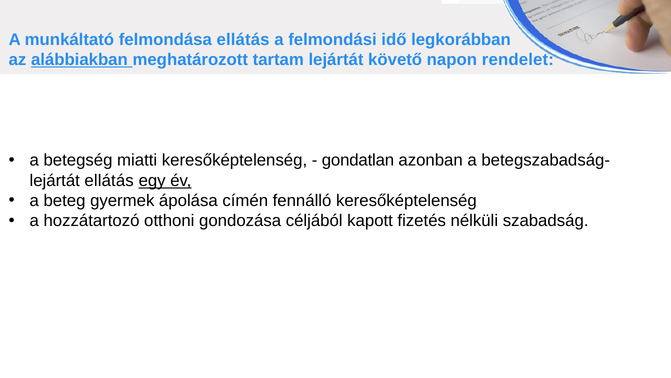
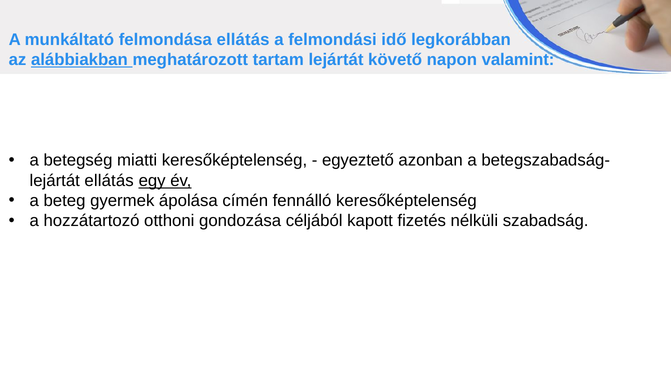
rendelet: rendelet -> valamint
gondatlan: gondatlan -> egyeztető
